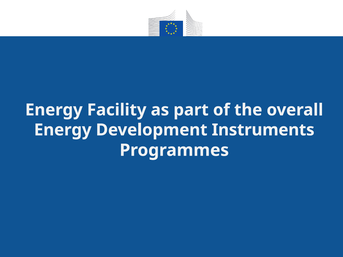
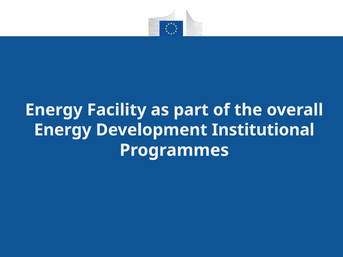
Instruments: Instruments -> Institutional
